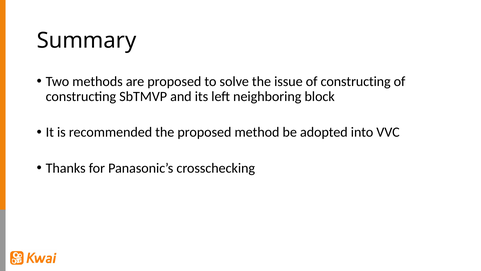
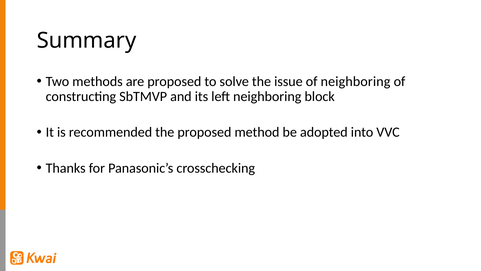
issue of constructing: constructing -> neighboring
